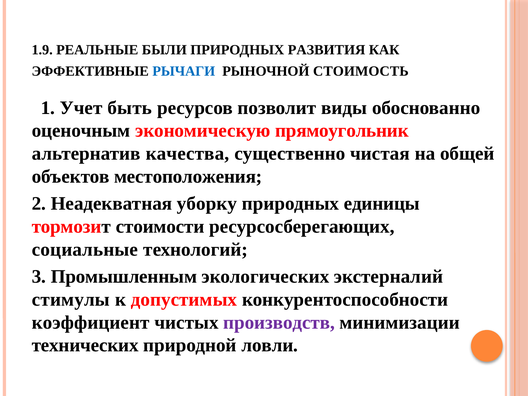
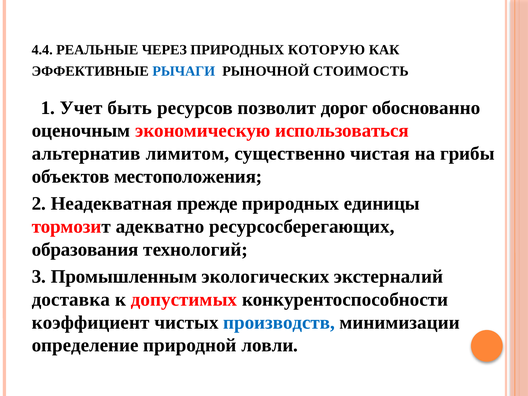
1.9: 1.9 -> 4.4
БЫЛИ: БЫЛИ -> ЧЕРЕЗ
РАЗВИТИЯ: РАЗВИТИЯ -> КОТОРУЮ
виды: виды -> дорог
прямоугольник: прямоугольник -> использоваться
качества: качества -> лимитом
общей: общей -> грибы
уборку: уборку -> прежде
стоимости: стоимости -> адекватно
социальные: социальные -> образования
стимулы: стимулы -> доставка
производств colour: purple -> blue
технических: технических -> определение
